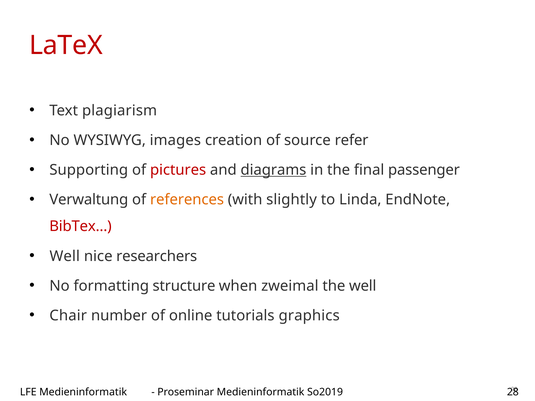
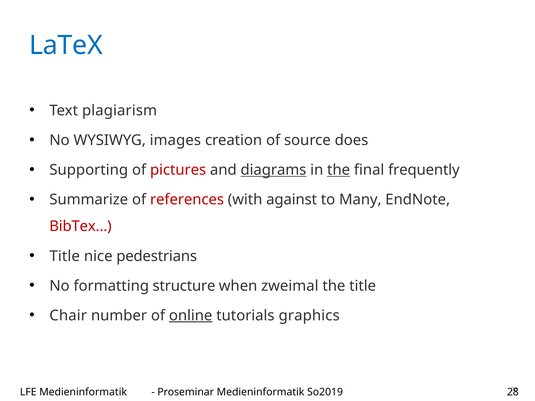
LaTeX colour: red -> blue
refer: refer -> does
the at (339, 170) underline: none -> present
passenger: passenger -> frequently
Verwaltung: Verwaltung -> Summarize
references colour: orange -> red
slightly: slightly -> against
Linda: Linda -> Many
Well at (65, 256): Well -> Title
researchers: researchers -> pedestrians
the well: well -> title
online underline: none -> present
